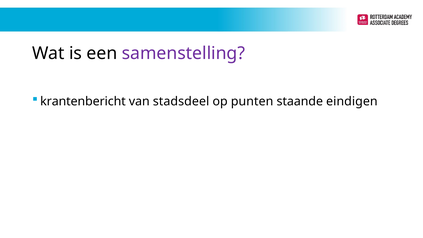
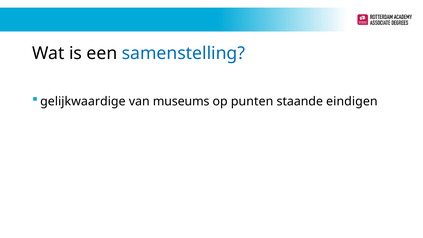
samenstelling colour: purple -> blue
krantenbericht: krantenbericht -> gelijkwaardige
stadsdeel: stadsdeel -> museums
